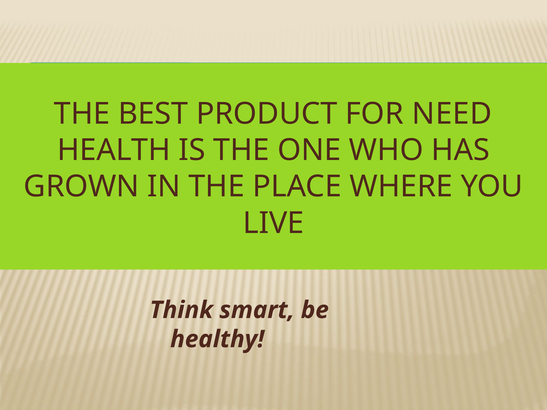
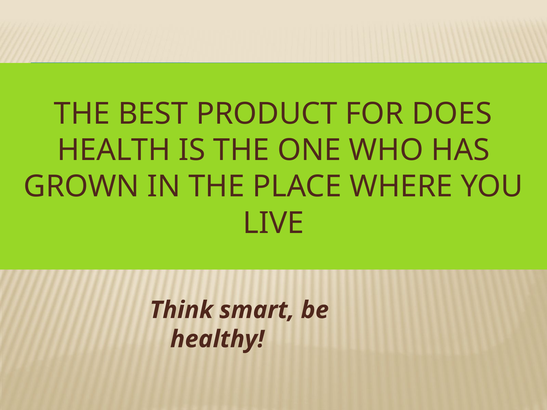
NEED: NEED -> DOES
